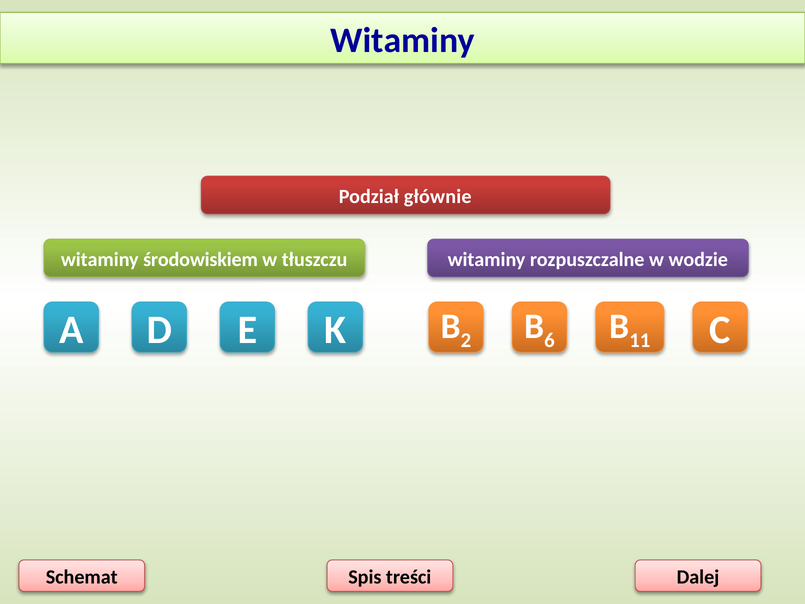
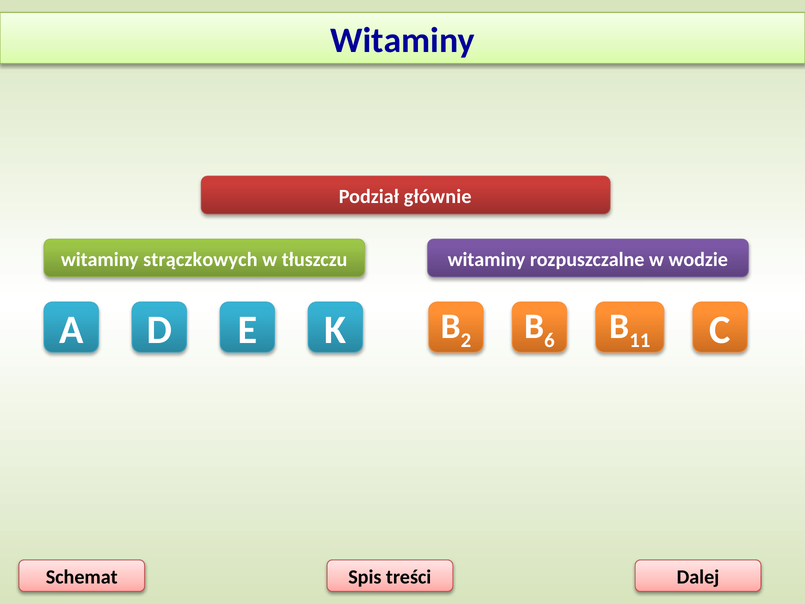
środowiskiem: środowiskiem -> strączkowych
